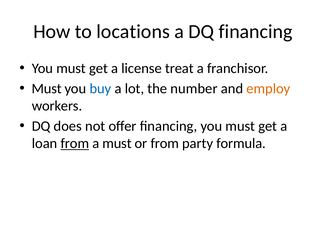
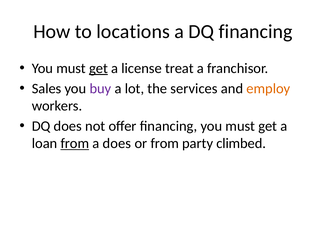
get at (98, 68) underline: none -> present
Must at (47, 89): Must -> Sales
buy colour: blue -> purple
number: number -> services
a must: must -> does
formula: formula -> climbed
